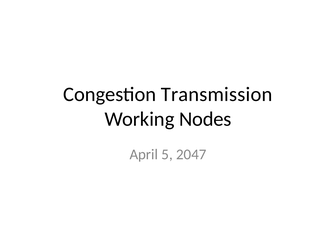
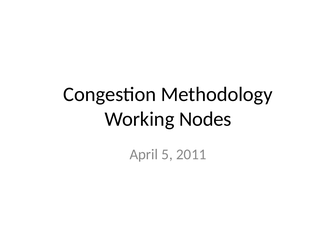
Transmission: Transmission -> Methodology
2047: 2047 -> 2011
